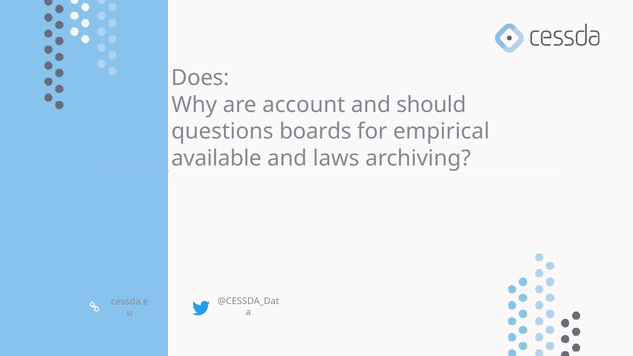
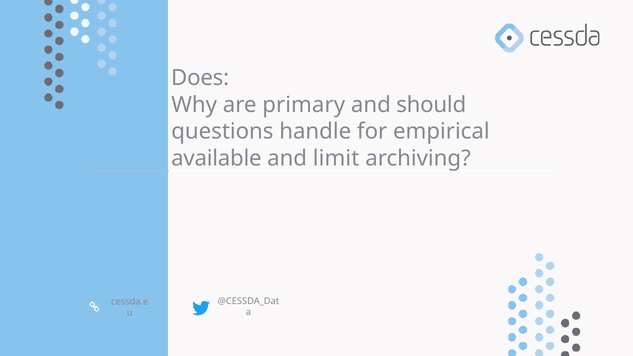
account: account -> primary
boards: boards -> handle
laws: laws -> limit
